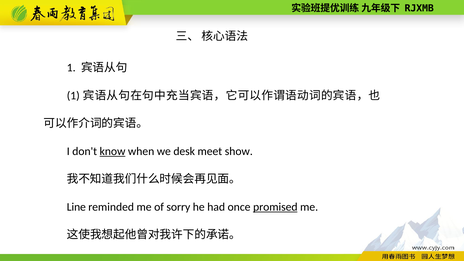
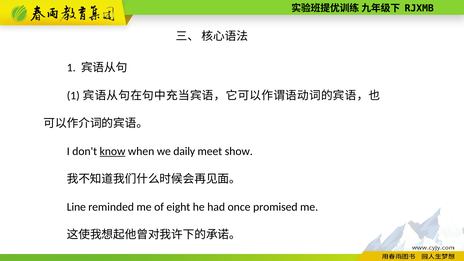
desk: desk -> daily
sorry: sorry -> eight
promised underline: present -> none
